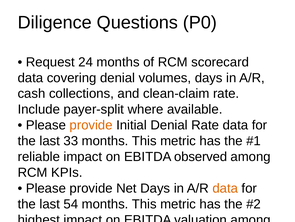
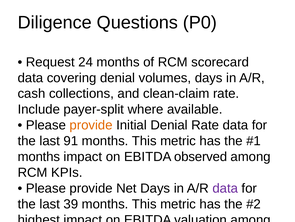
33: 33 -> 91
reliable at (39, 156): reliable -> months
data at (225, 188) colour: orange -> purple
54: 54 -> 39
